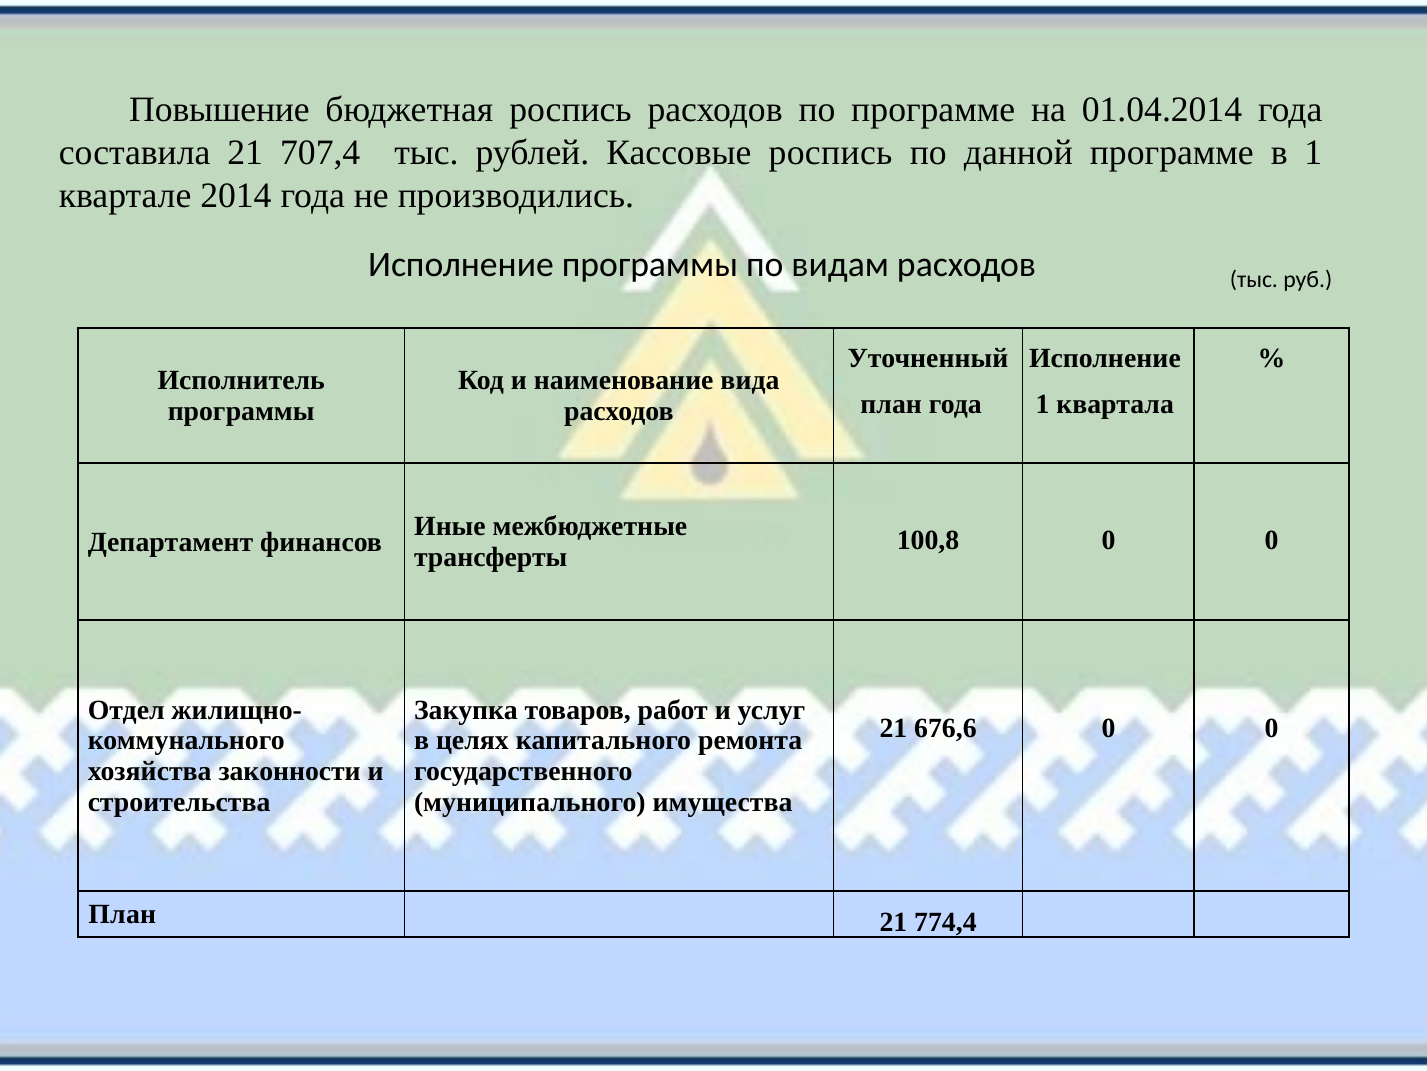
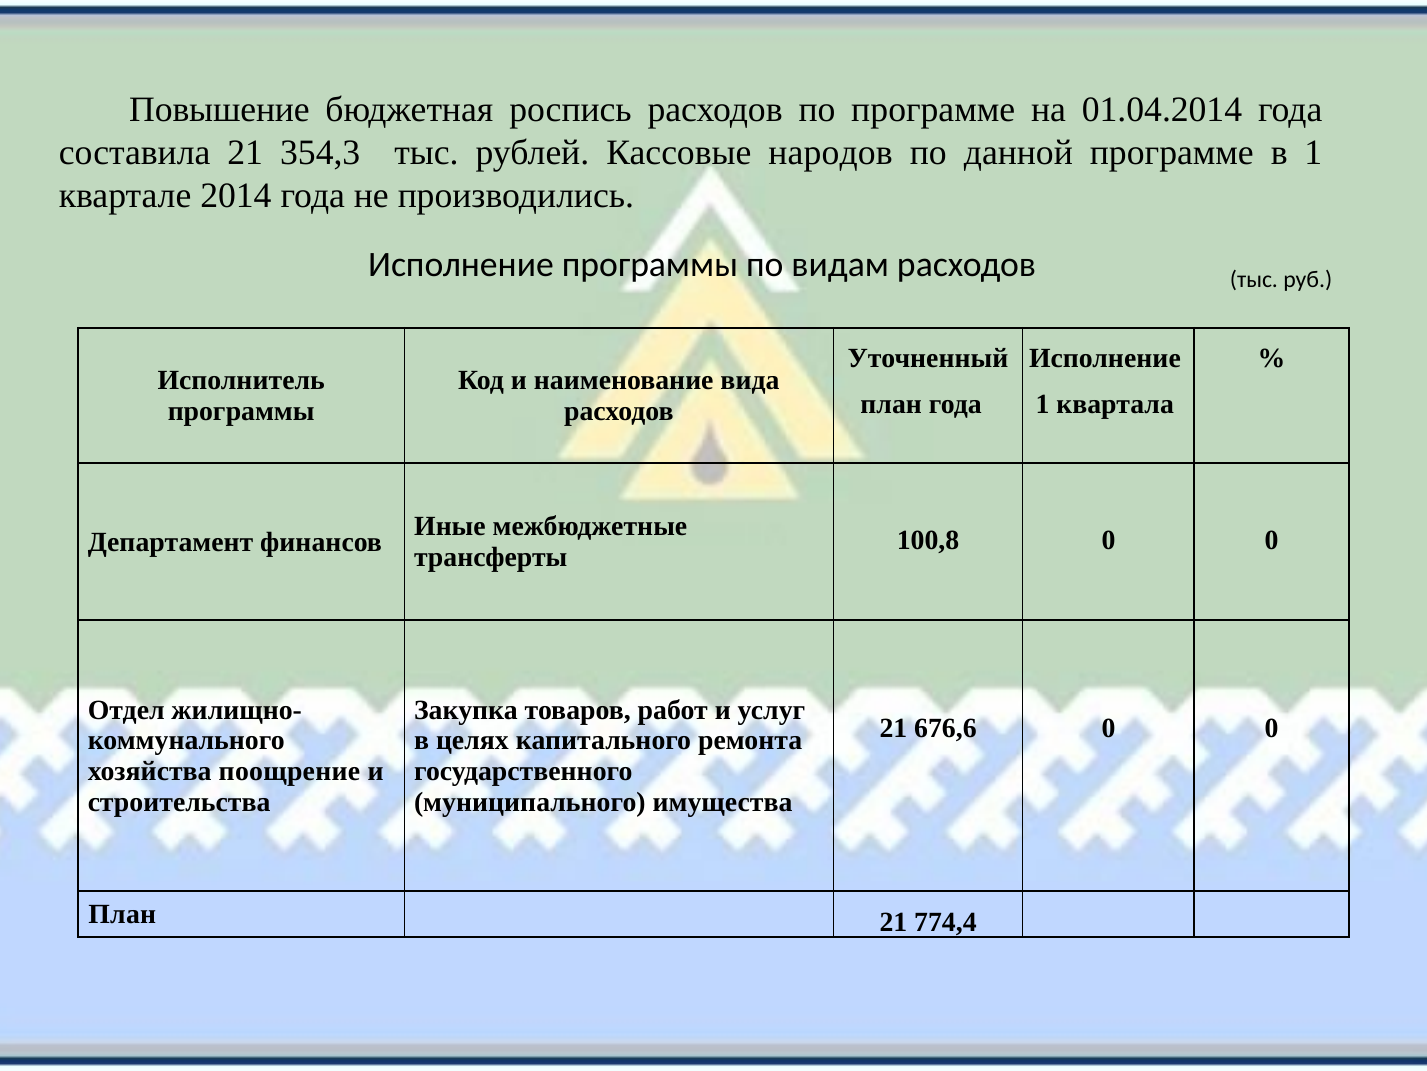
707,4: 707,4 -> 354,3
Кассовые роспись: роспись -> народов
законности: законности -> поощрение
